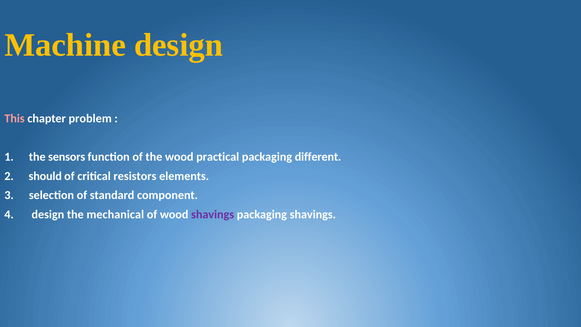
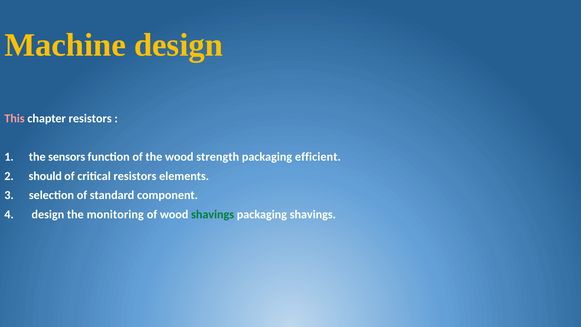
chapter problem: problem -> resistors
practical: practical -> strength
different: different -> efficient
mechanical: mechanical -> monitoring
shavings at (213, 214) colour: purple -> green
